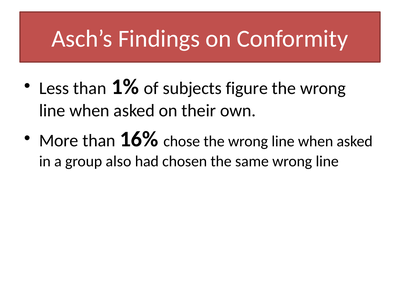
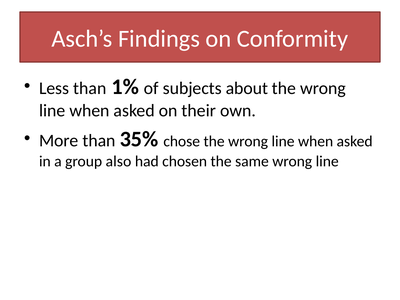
figure: figure -> about
16%: 16% -> 35%
